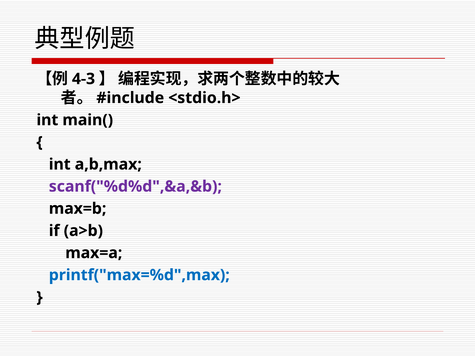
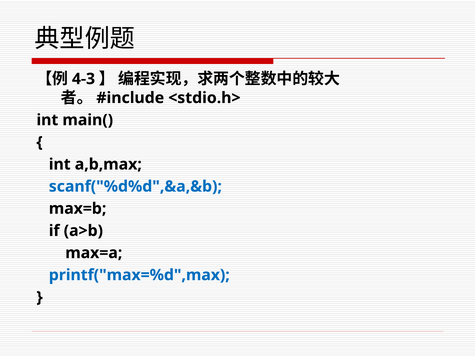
scanf("%d%d",&a,&b colour: purple -> blue
